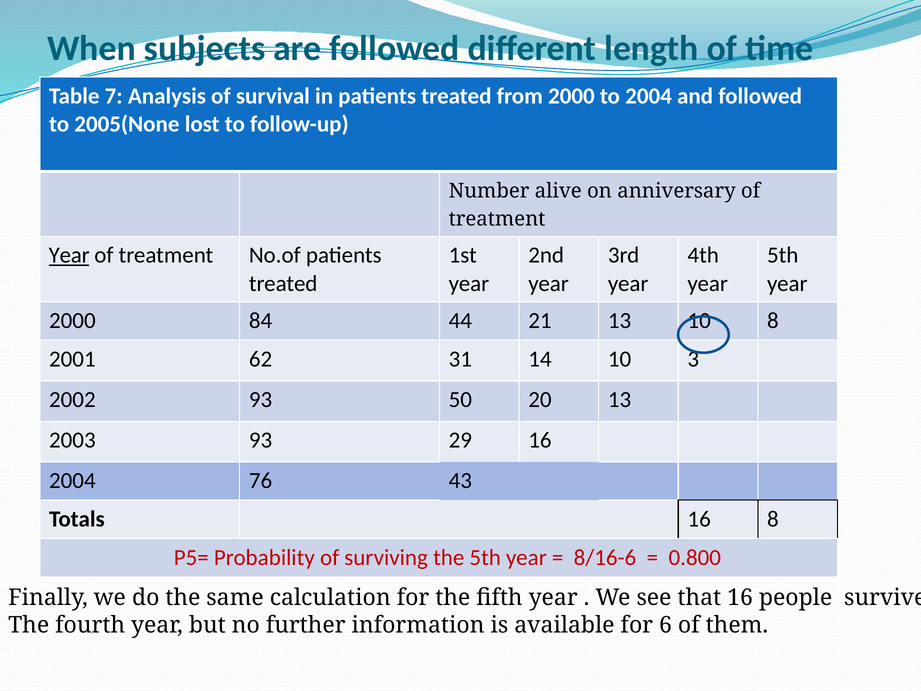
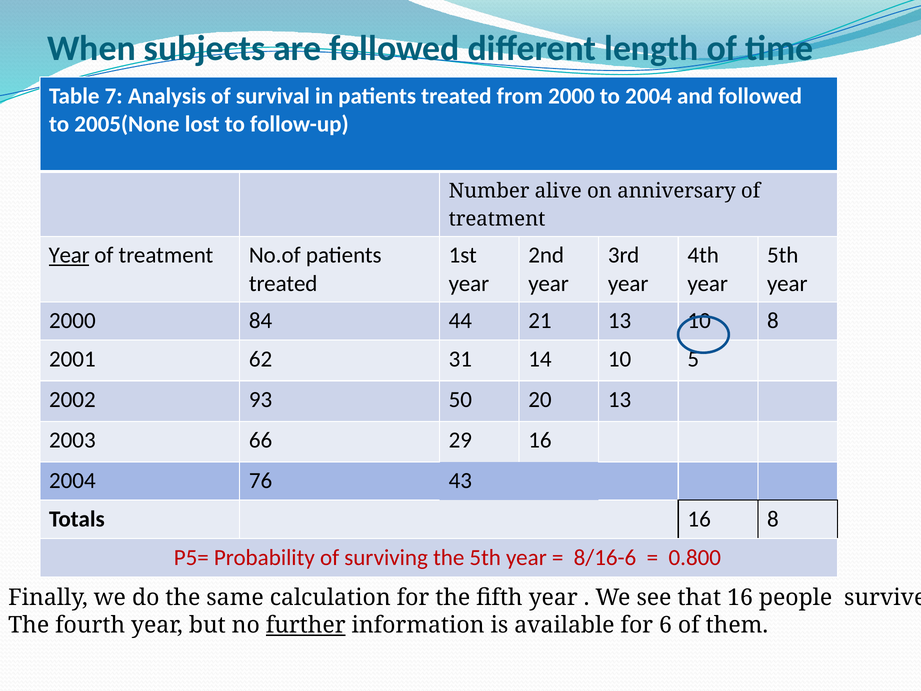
3: 3 -> 5
2003 93: 93 -> 66
further underline: none -> present
